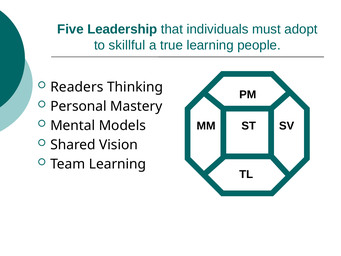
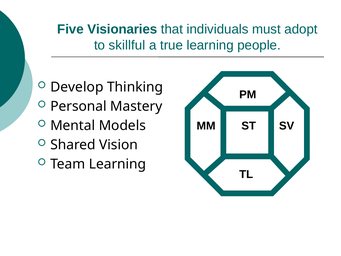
Leadership: Leadership -> Visionaries
Readers: Readers -> Develop
